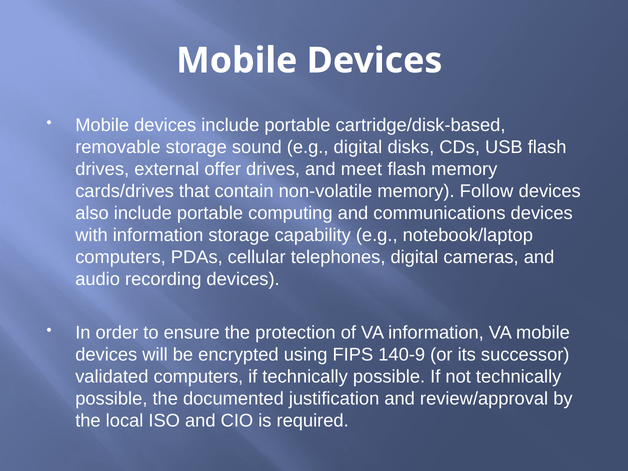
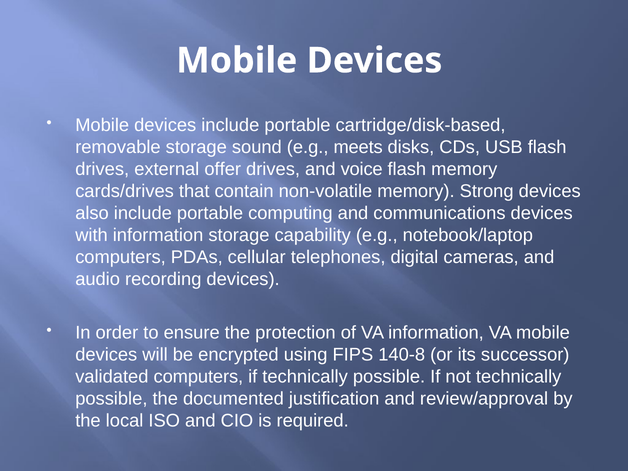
e.g digital: digital -> meets
meet: meet -> voice
Follow: Follow -> Strong
140-9: 140-9 -> 140-8
